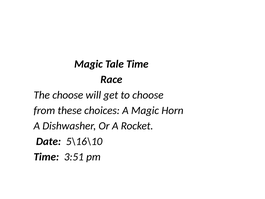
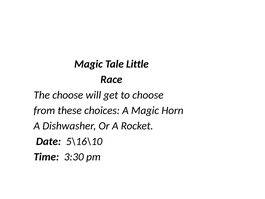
Tale Time: Time -> Little
3:51: 3:51 -> 3:30
